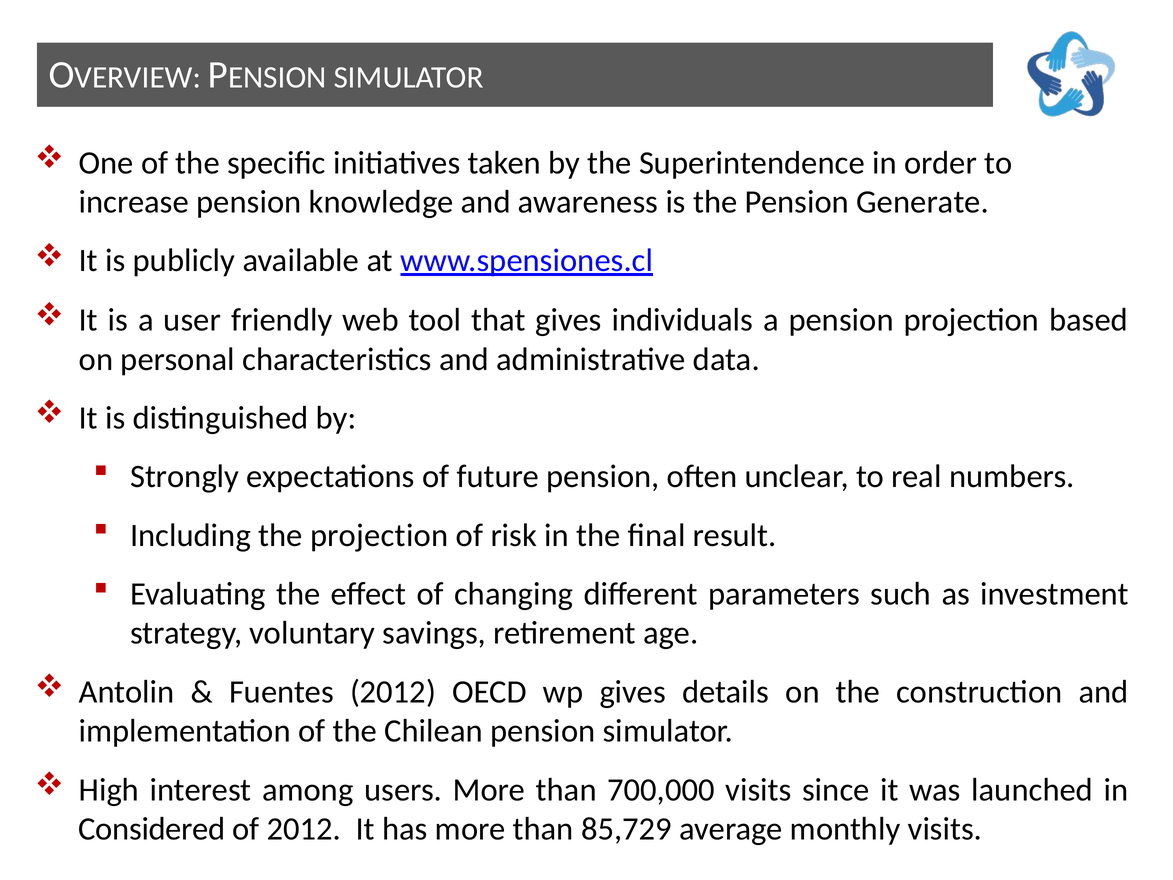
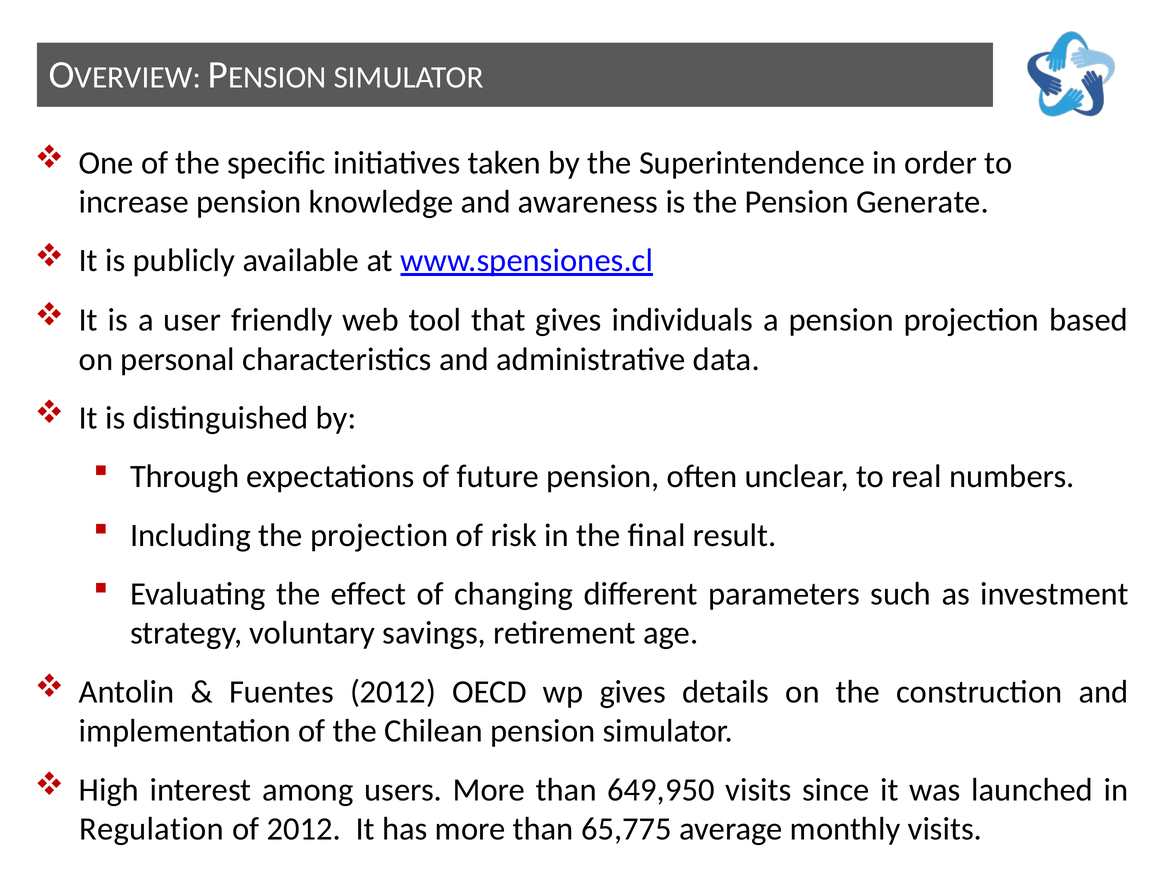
Strongly: Strongly -> Through
700,000: 700,000 -> 649,950
Considered: Considered -> Regulation
85,729: 85,729 -> 65,775
